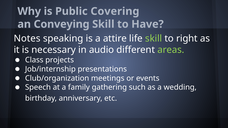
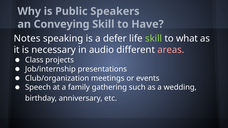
Covering: Covering -> Speakers
attire: attire -> defer
right: right -> what
areas colour: light green -> pink
